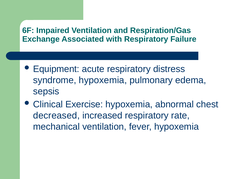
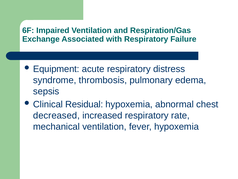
syndrome hypoxemia: hypoxemia -> thrombosis
Exercise: Exercise -> Residual
